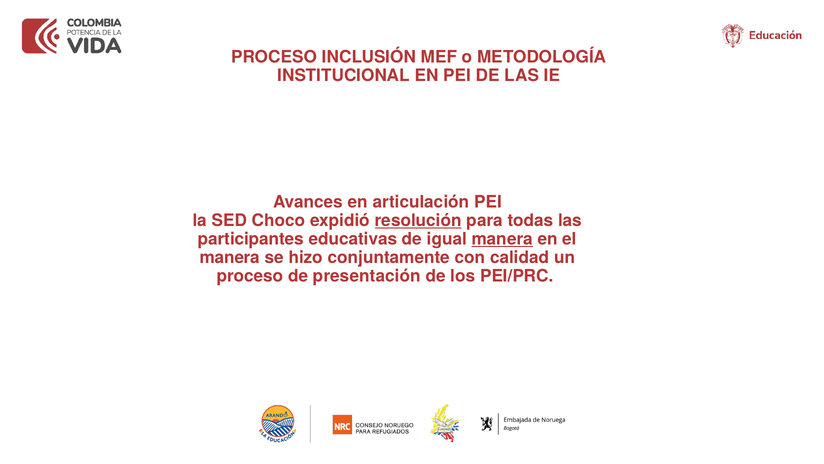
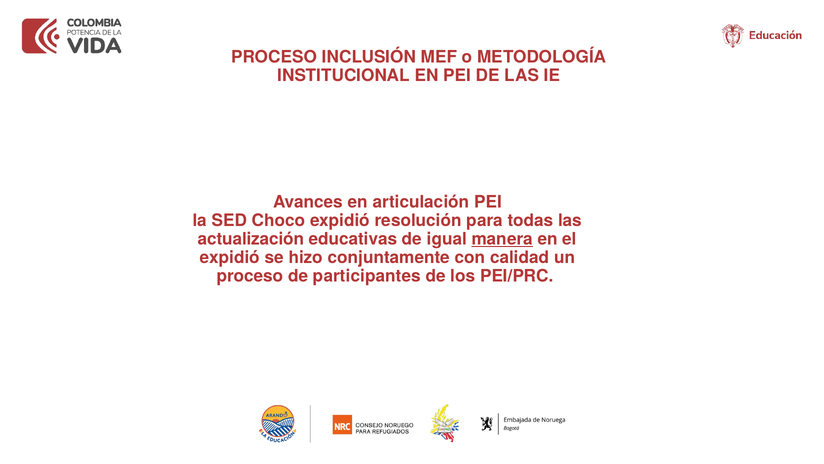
resolución underline: present -> none
participantes: participantes -> actualización
manera at (230, 257): manera -> expidió
presentación: presentación -> participantes
